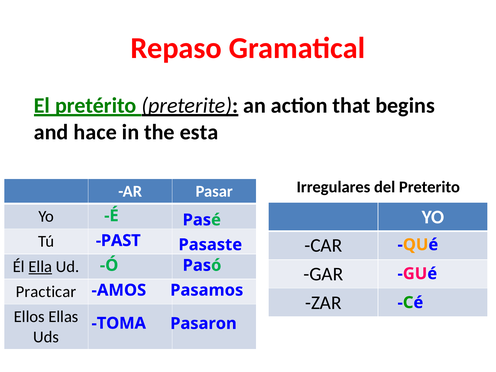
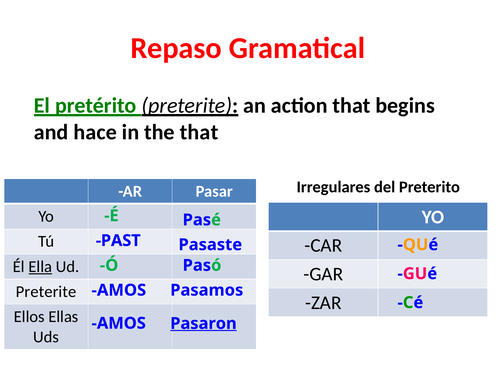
the esta: esta -> that
Practicar at (46, 292): Practicar -> Preterite
TOMA at (119, 323): TOMA -> AMOS
Pasaron underline: none -> present
